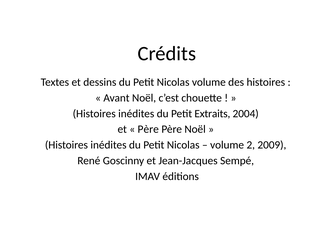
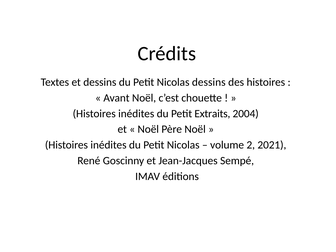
Nicolas volume: volume -> dessins
Père at (148, 129): Père -> Noël
2009: 2009 -> 2021
